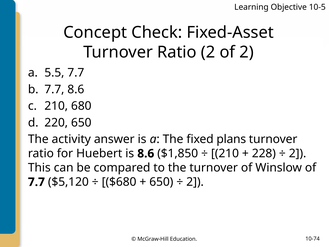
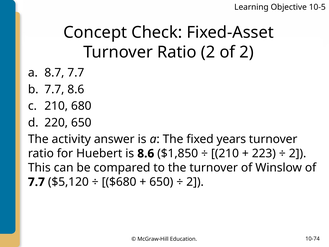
5.5: 5.5 -> 8.7
plans: plans -> years
228: 228 -> 223
